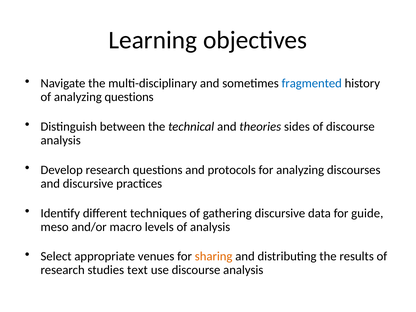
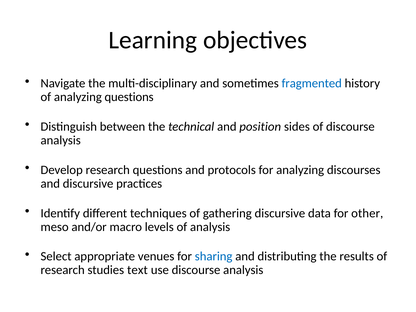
theories: theories -> position
guide: guide -> other
sharing colour: orange -> blue
